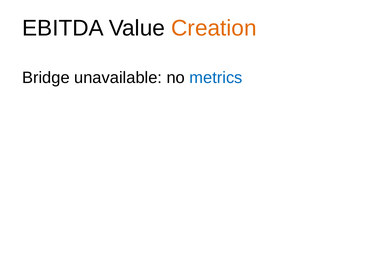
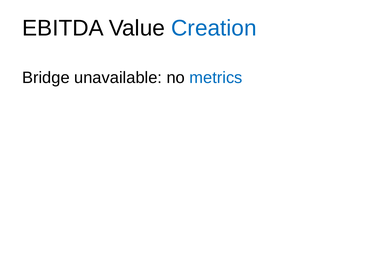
Creation colour: orange -> blue
